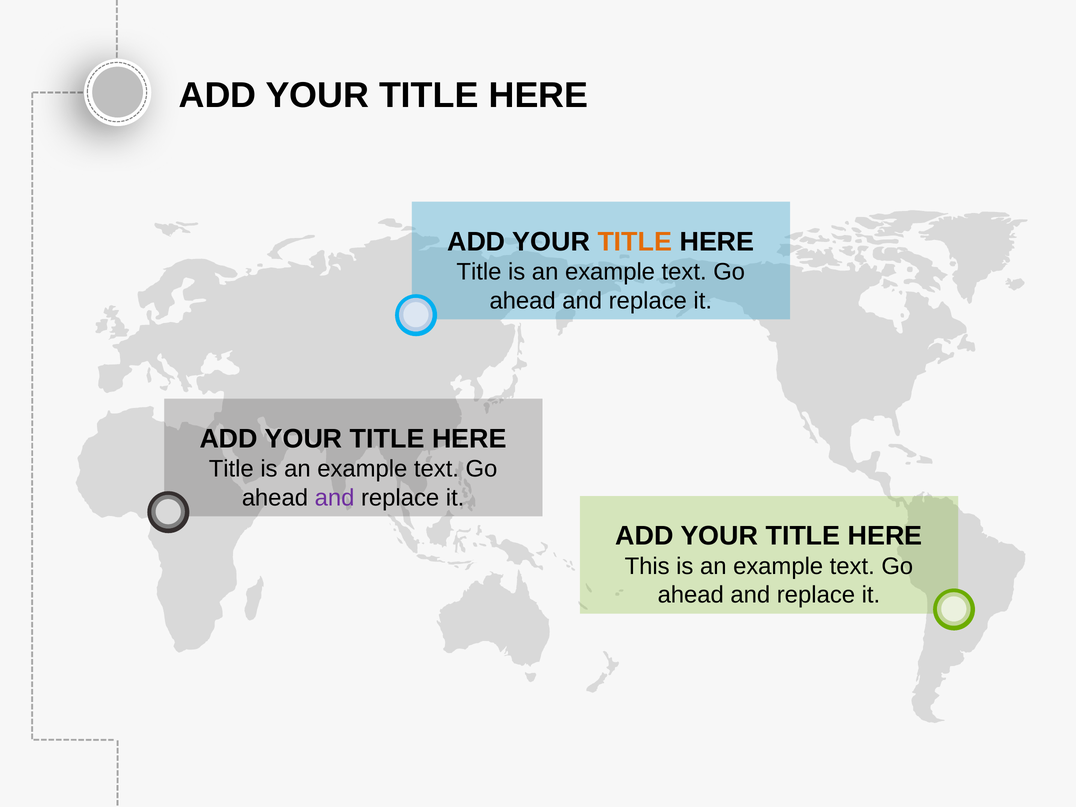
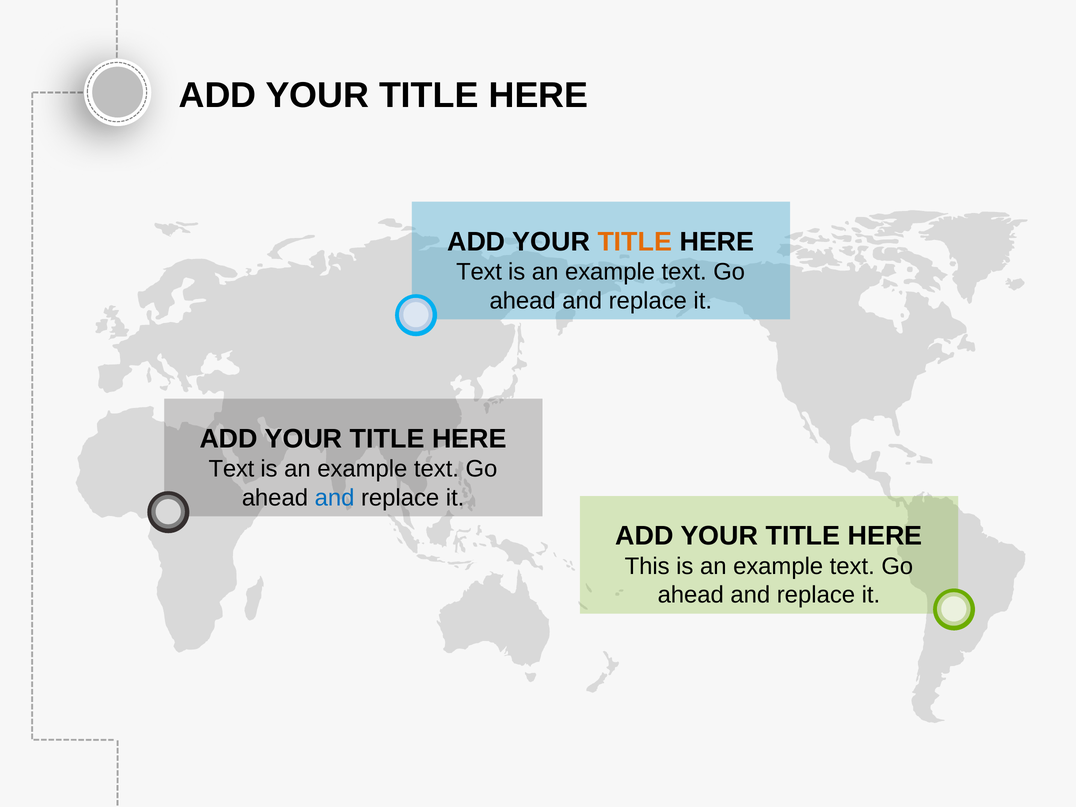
Title at (479, 272): Title -> Text
Title at (231, 469): Title -> Text
and at (335, 498) colour: purple -> blue
